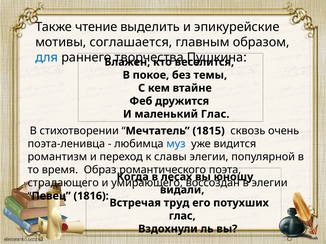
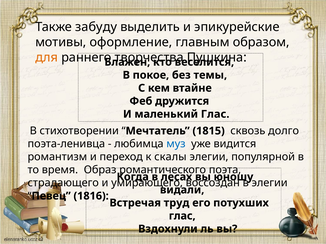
чтение: чтение -> забуду
соглашается: соглашается -> оформление
для colour: blue -> orange
очень: очень -> долго
славы: славы -> скалы
